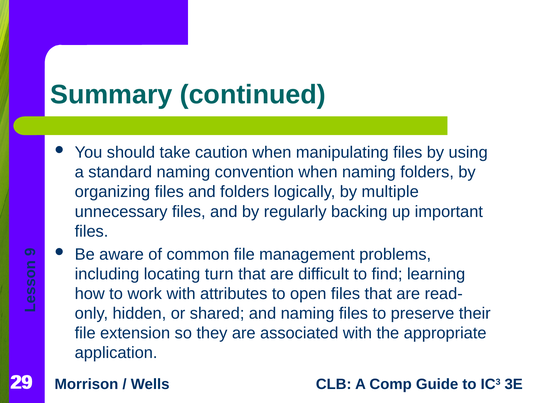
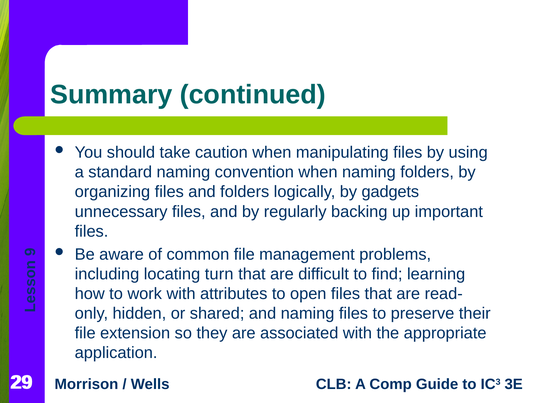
multiple: multiple -> gadgets
